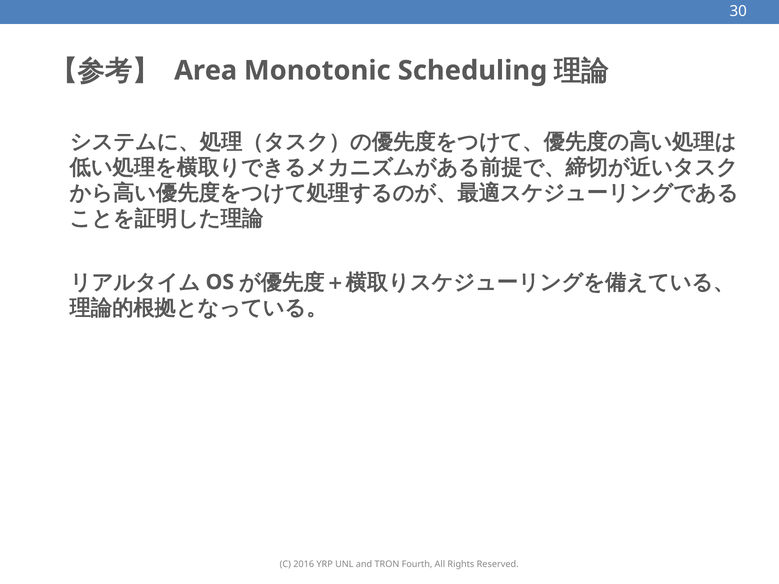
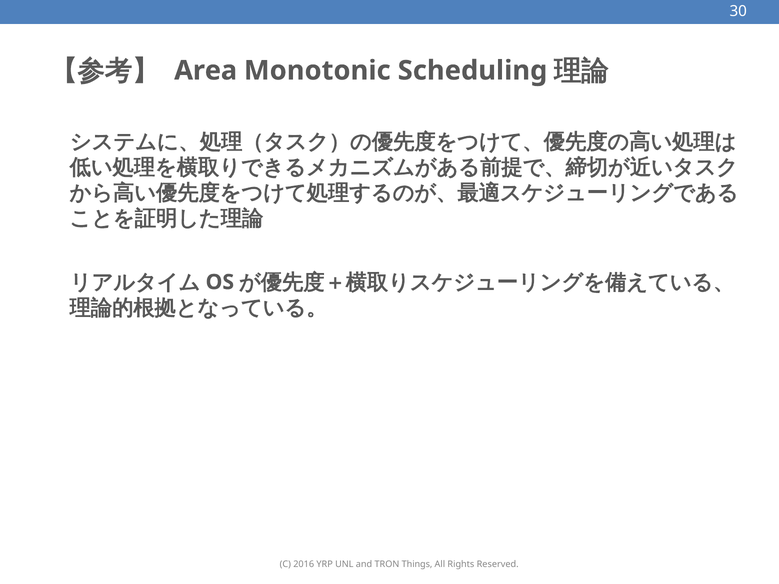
Fourth: Fourth -> Things
